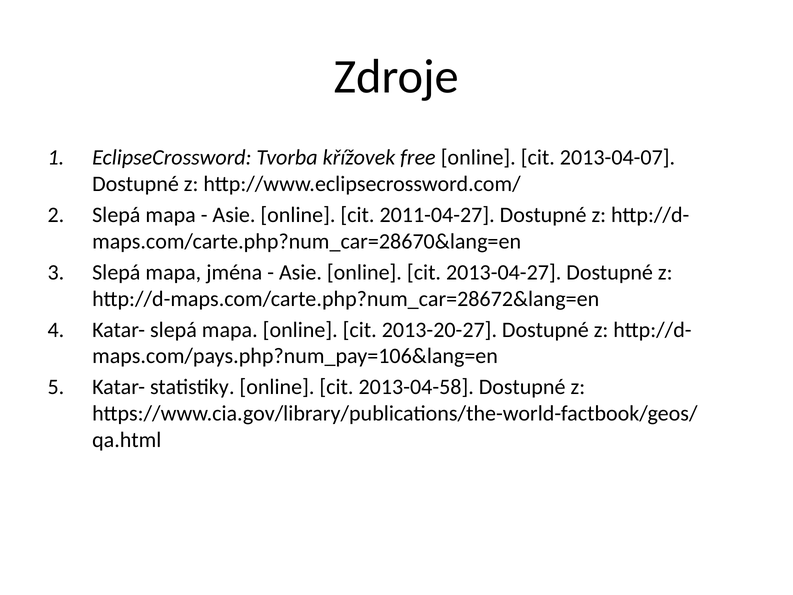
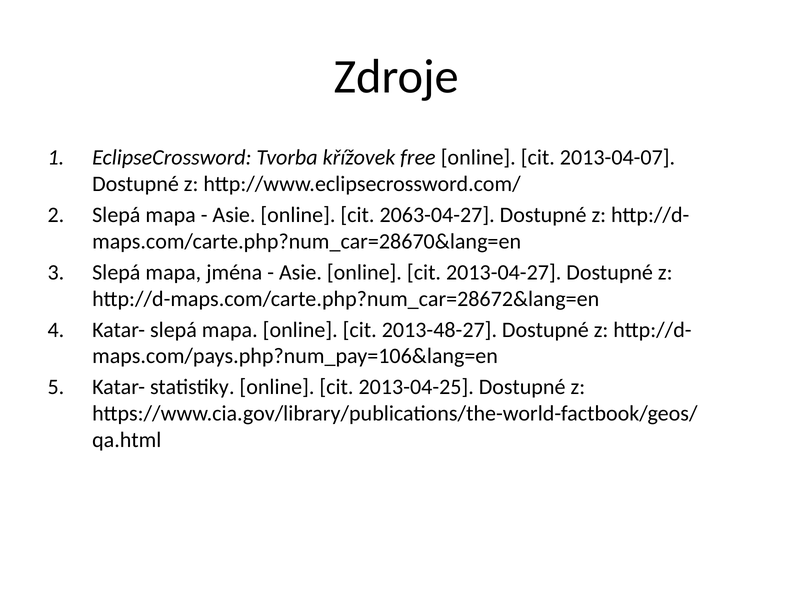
2011-04-27: 2011-04-27 -> 2063-04-27
2013-20-27: 2013-20-27 -> 2013-48-27
2013-04-58: 2013-04-58 -> 2013-04-25
